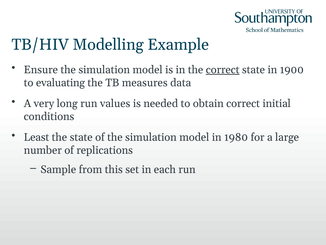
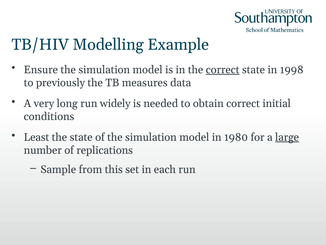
1900: 1900 -> 1998
evaluating: evaluating -> previously
values: values -> widely
large underline: none -> present
